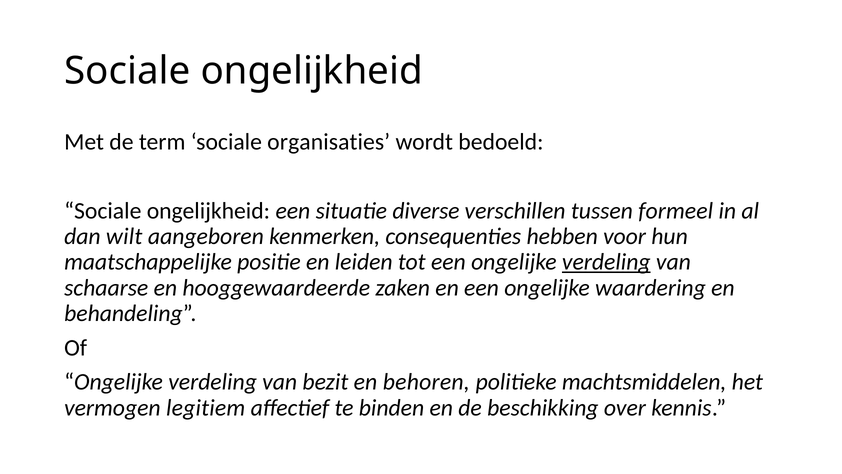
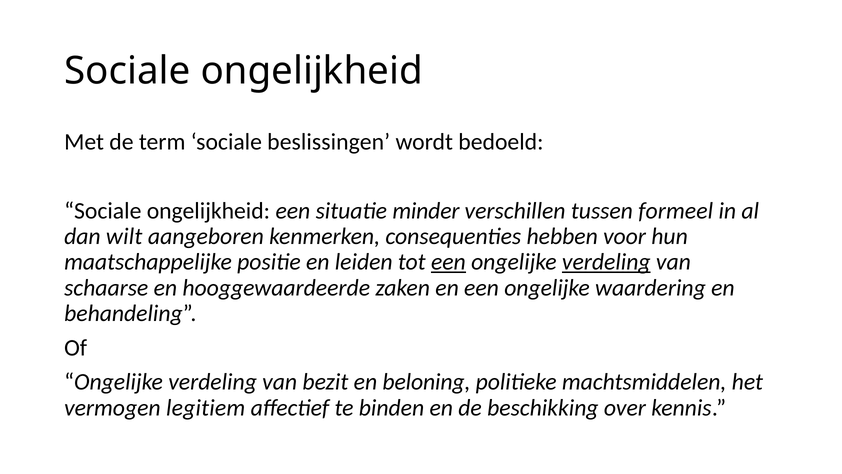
organisaties: organisaties -> beslissingen
diverse: diverse -> minder
een at (448, 262) underline: none -> present
behoren: behoren -> beloning
